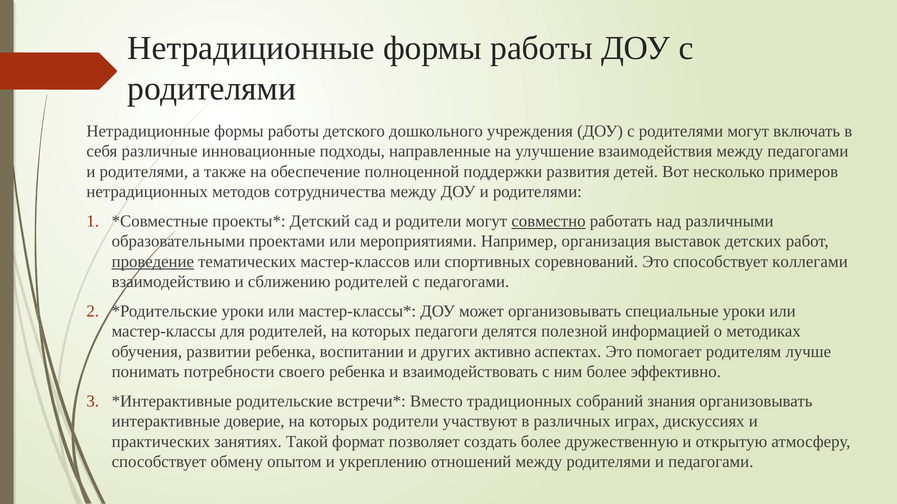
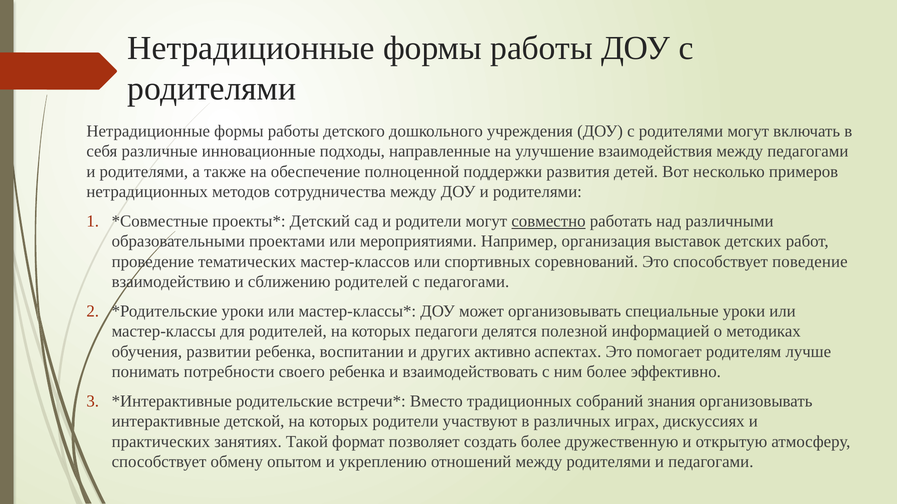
проведение underline: present -> none
коллегами: коллегами -> поведение
доверие: доверие -> детской
